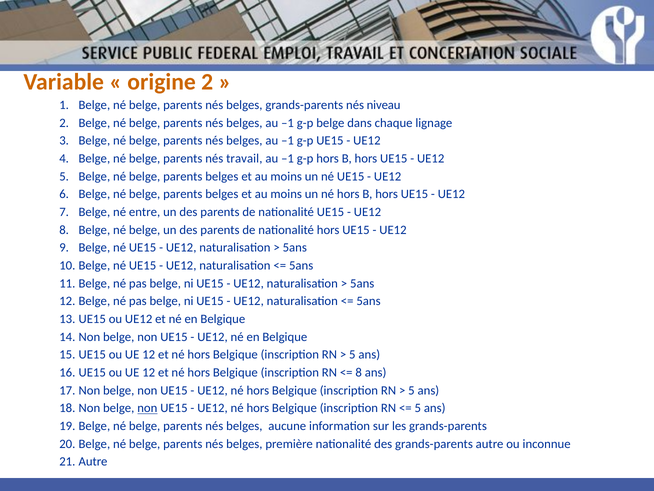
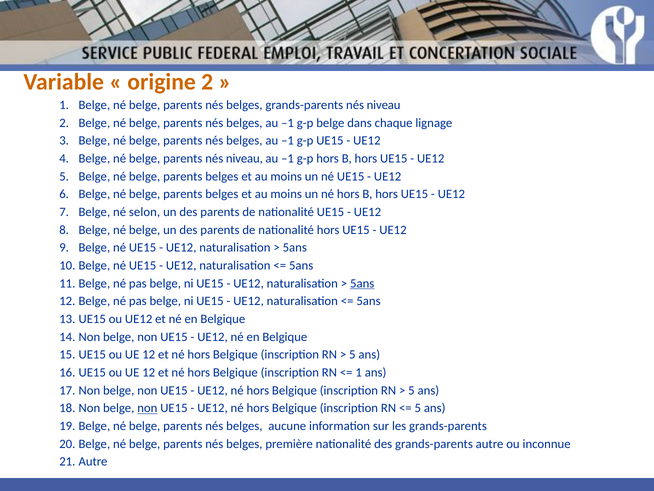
parents nés travail: travail -> niveau
entre: entre -> selon
5ans at (362, 283) underline: none -> present
8 at (359, 372): 8 -> 1
